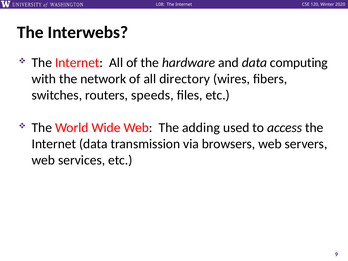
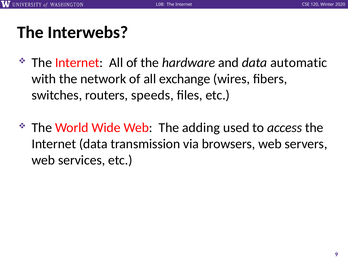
computing: computing -> automatic
directory: directory -> exchange
